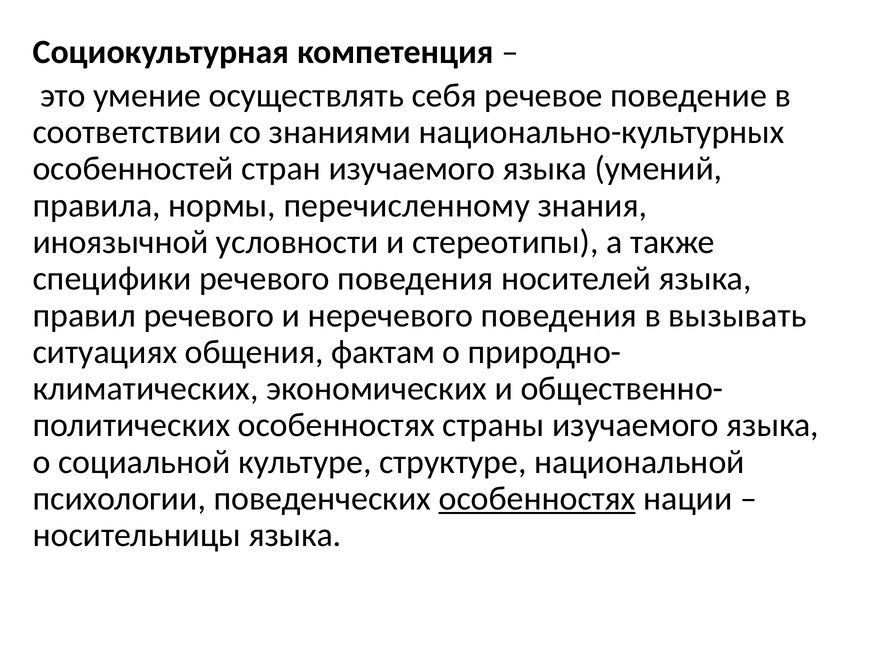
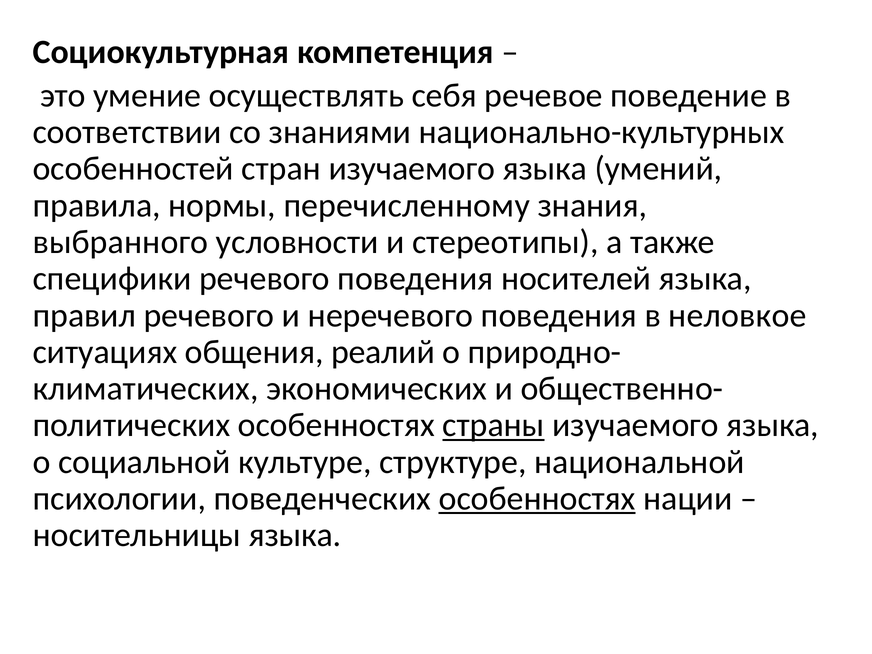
иноязычной: иноязычной -> выбранного
вызывать: вызывать -> неловкое
фактам: фактам -> реалий
страны underline: none -> present
